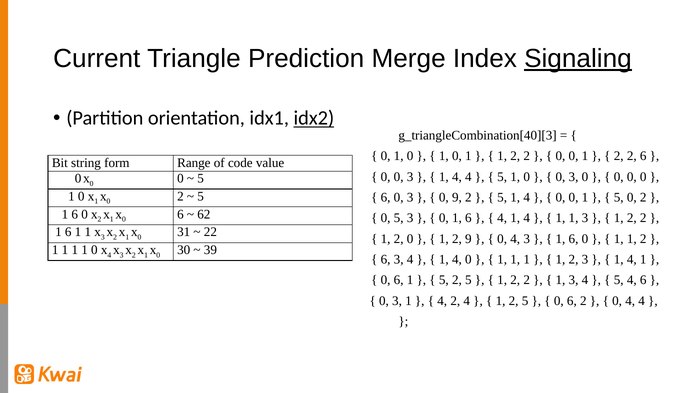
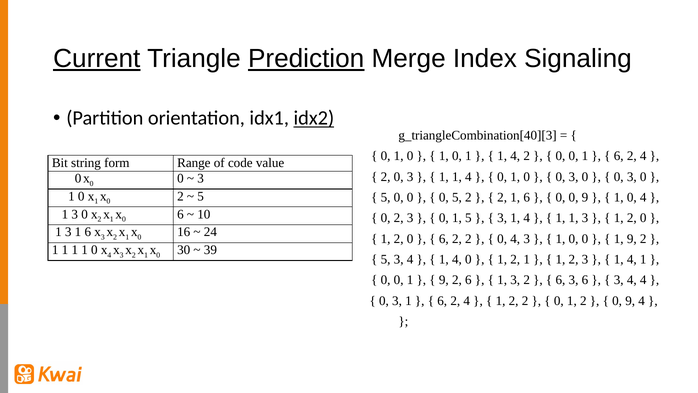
Current underline: none -> present
Prediction underline: none -> present
Signaling underline: present -> none
2 at (515, 156): 2 -> 4
2 at (619, 156): 2 -> 6
6 at (643, 156): 6 -> 4
0 at (386, 177): 0 -> 2
4 at (457, 177): 4 -> 1
5 at (502, 177): 5 -> 0
0 at (632, 177): 0 -> 3
5 at (201, 178): 5 -> 3
6 at (386, 197): 6 -> 5
3 at (410, 197): 3 -> 0
0 9: 9 -> 5
5 at (502, 197): 5 -> 2
4 at (527, 197): 4 -> 6
1 at (585, 197): 1 -> 9
5 at (619, 197): 5 -> 1
2 at (643, 197): 2 -> 4
6 at (75, 214): 6 -> 3
62: 62 -> 10
5 at (399, 218): 5 -> 2
0 1 6: 6 -> 5
4 at (502, 218): 4 -> 3
2 at (643, 218): 2 -> 0
6 at (68, 232): 6 -> 3
1 at (88, 232): 1 -> 6
31: 31 -> 16
22: 22 -> 24
1 at (444, 239): 1 -> 6
9 at (468, 239): 9 -> 2
6 at (574, 239): 6 -> 0
1 at (632, 239): 1 -> 9
6 at (386, 259): 6 -> 5
1 at (515, 259): 1 -> 2
6 at (399, 280): 6 -> 0
5 at (444, 280): 5 -> 9
5 at (468, 280): 5 -> 6
2 at (515, 280): 2 -> 3
1 at (560, 280): 1 -> 6
4 at (585, 280): 4 -> 6
5 at (619, 280): 5 -> 3
4 6: 6 -> 4
4 at (442, 301): 4 -> 6
1 2 5: 5 -> 2
6 at (572, 301): 6 -> 1
4 at (630, 301): 4 -> 9
